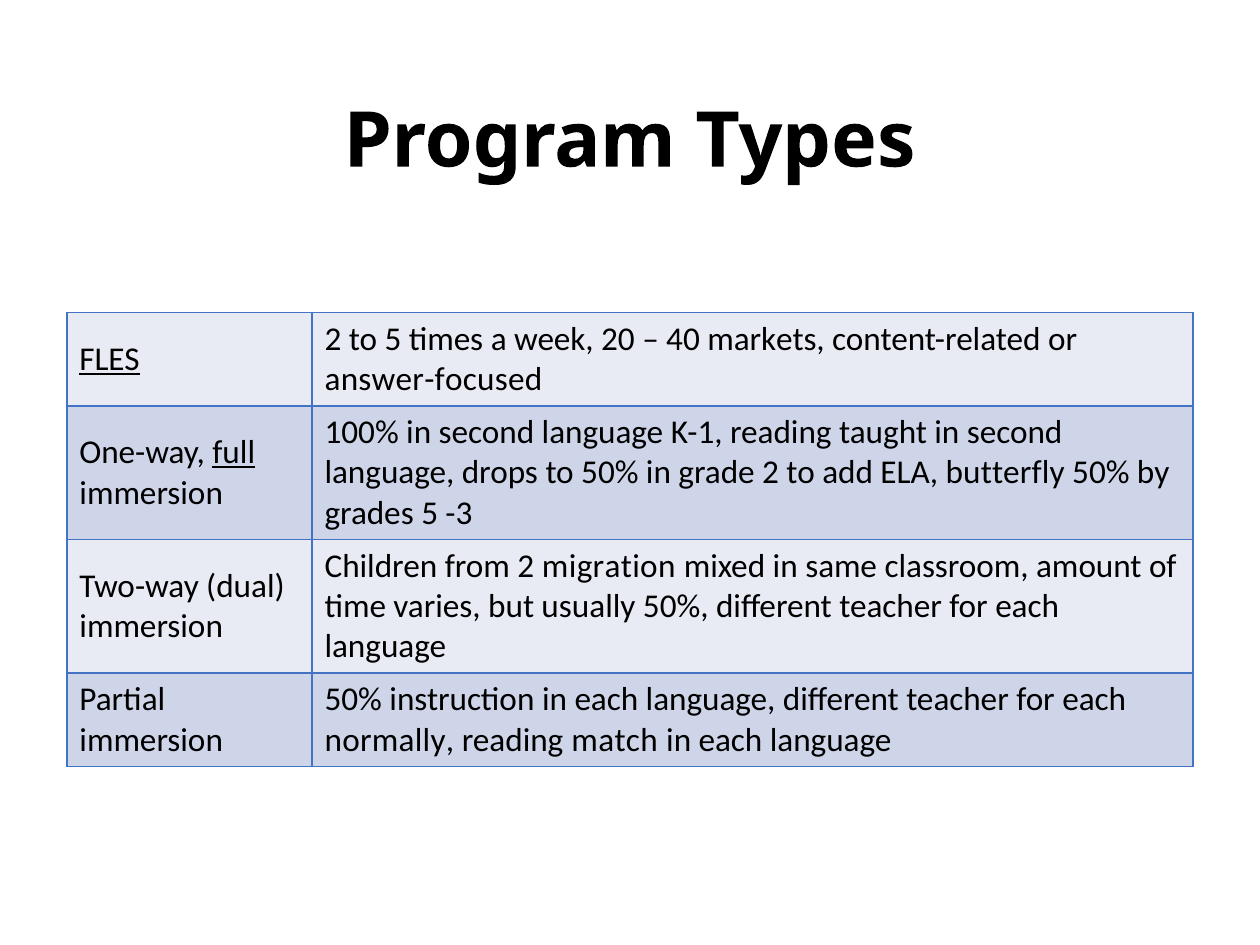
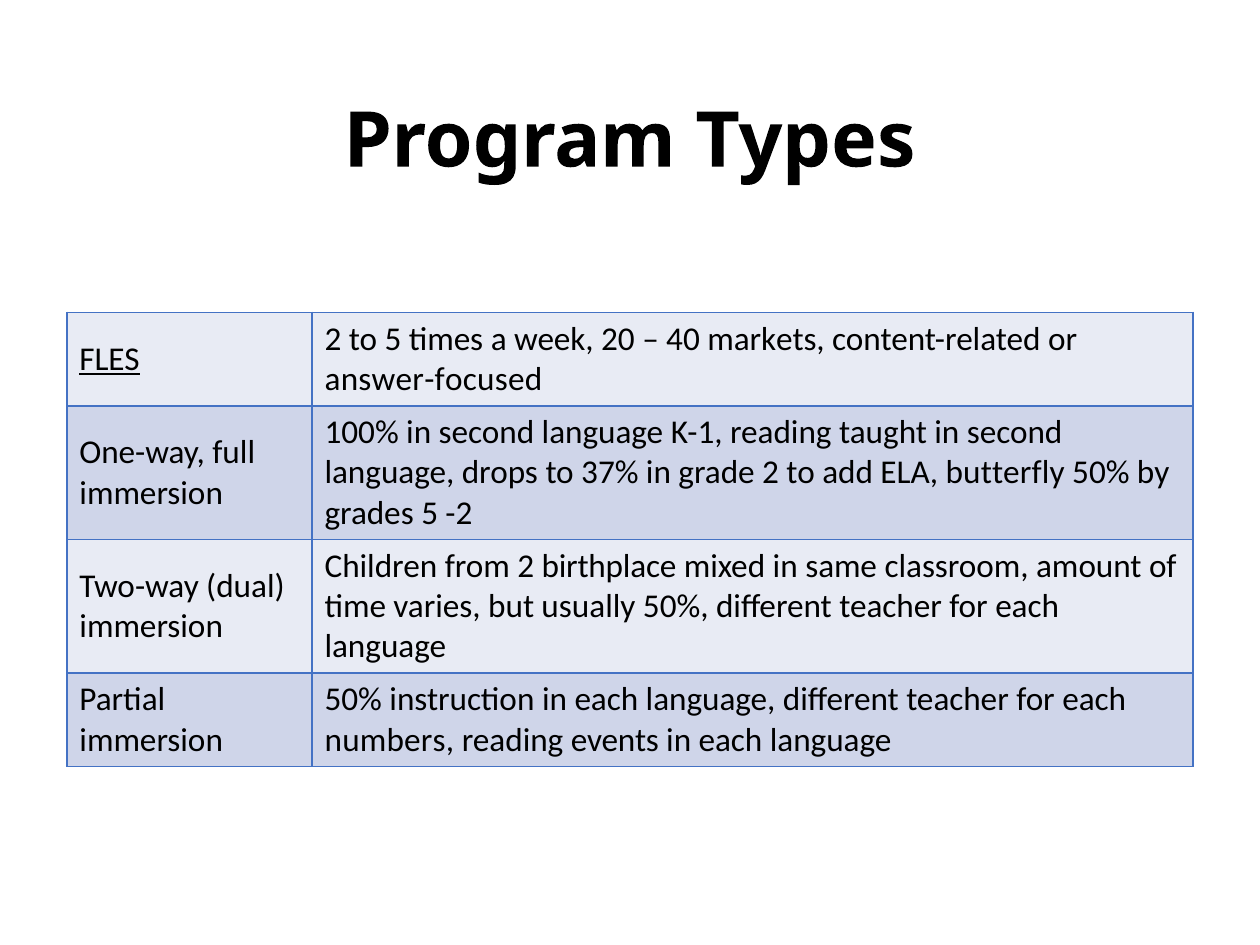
full underline: present -> none
to 50%: 50% -> 37%
-3: -3 -> -2
migration: migration -> birthplace
normally: normally -> numbers
match: match -> events
